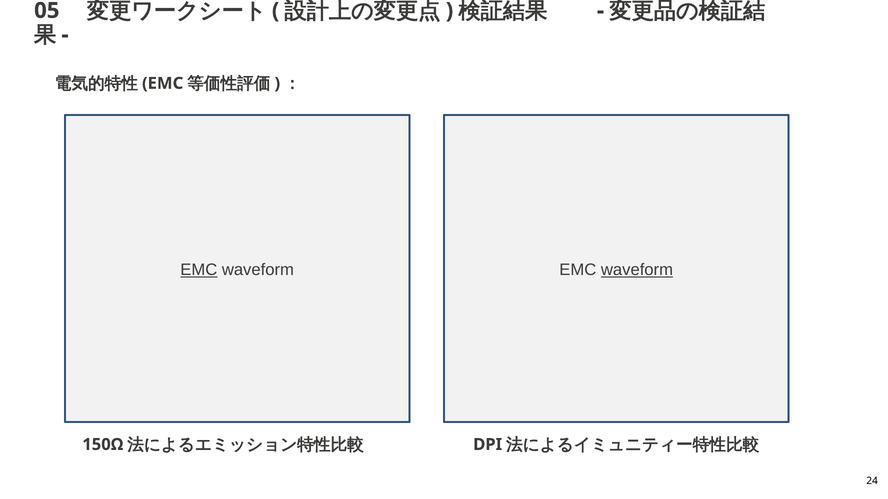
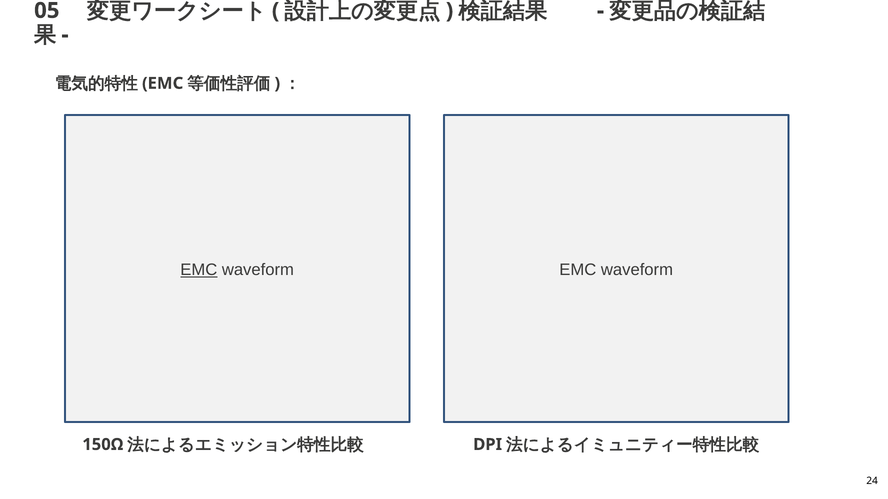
waveform at (637, 270) underline: present -> none
